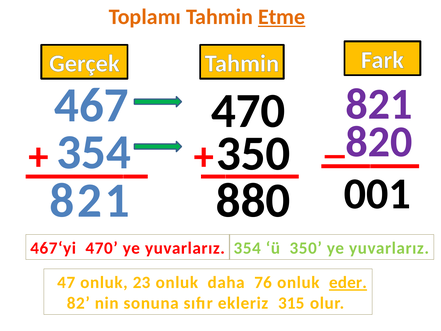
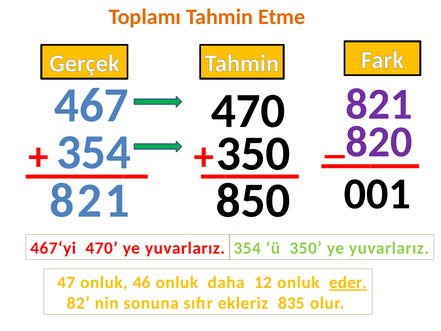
Etme underline: present -> none
880: 880 -> 850
23: 23 -> 46
76: 76 -> 12
315: 315 -> 835
